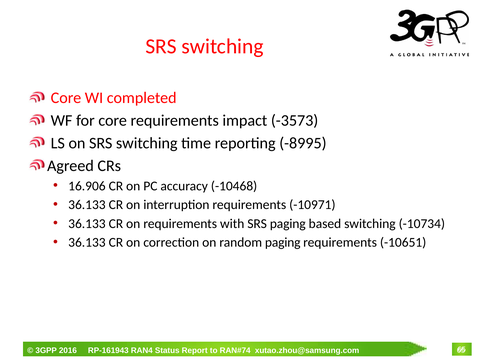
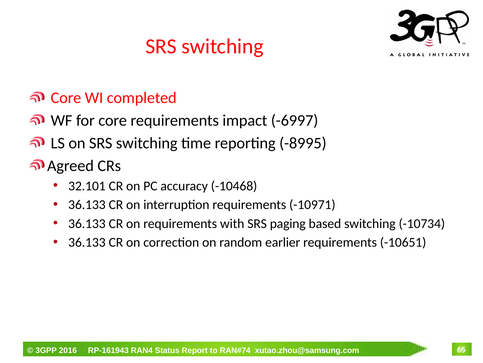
-3573: -3573 -> -6997
16.906: 16.906 -> 32.101
random paging: paging -> earlier
